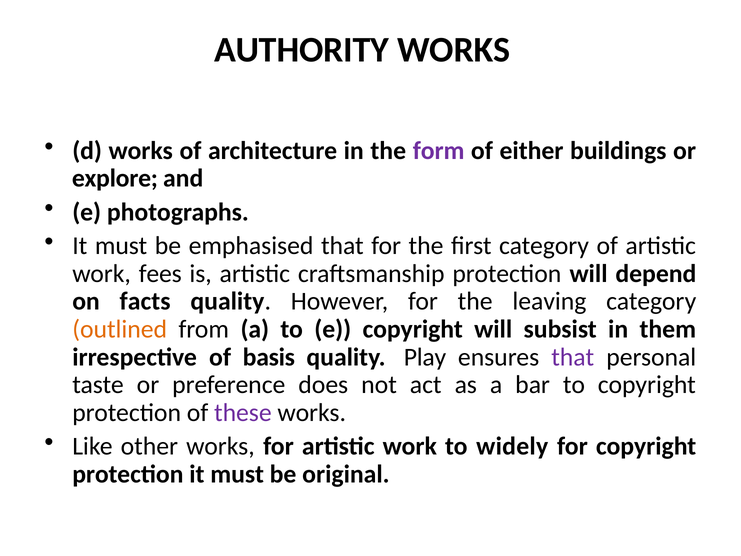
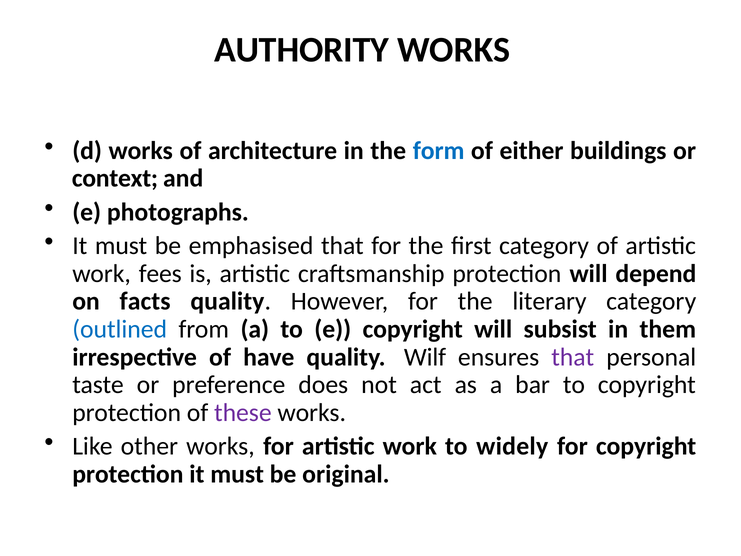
form colour: purple -> blue
explore: explore -> context
leaving: leaving -> literary
outlined colour: orange -> blue
basis: basis -> have
Play: Play -> Wilf
